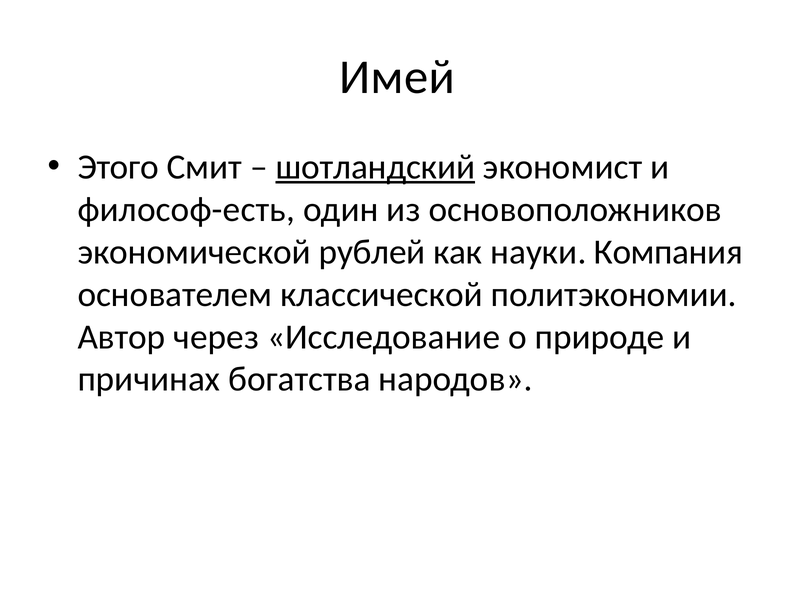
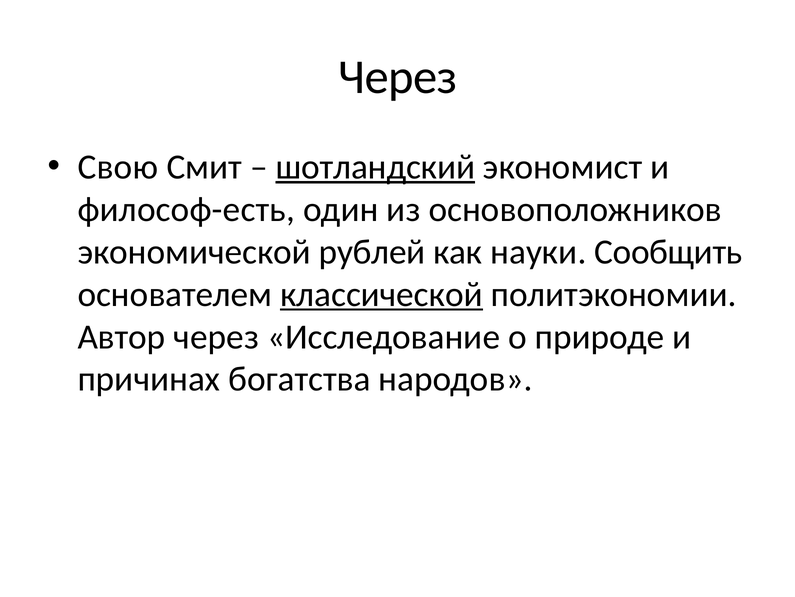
Имей at (397, 77): Имей -> Через
Этого: Этого -> Свою
Компания: Компания -> Сообщить
классической underline: none -> present
